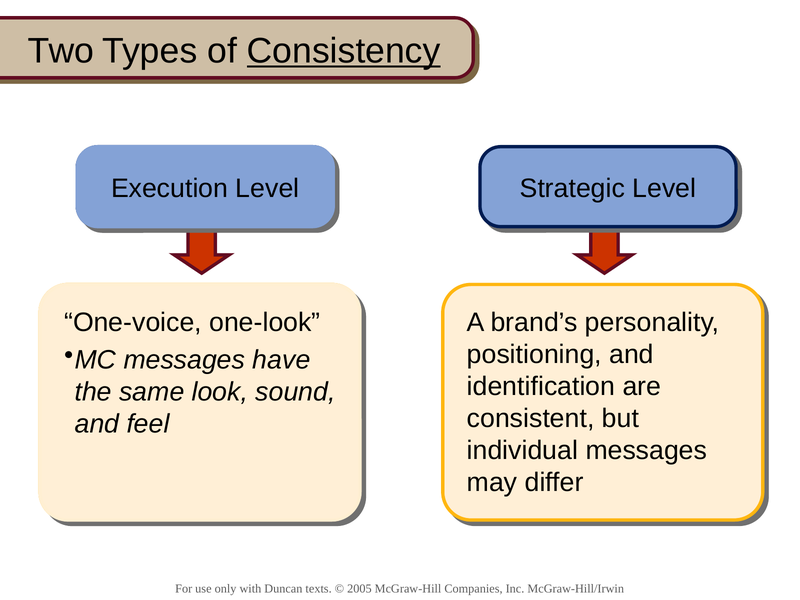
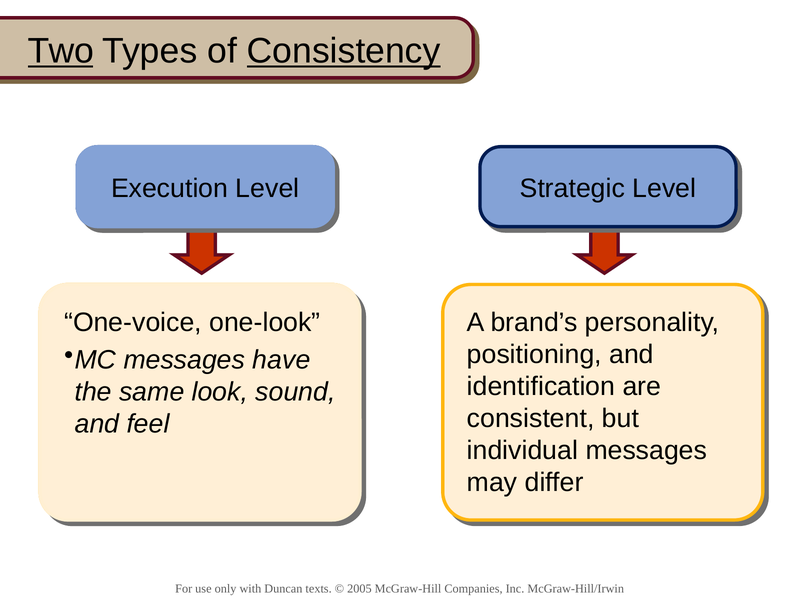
Two underline: none -> present
